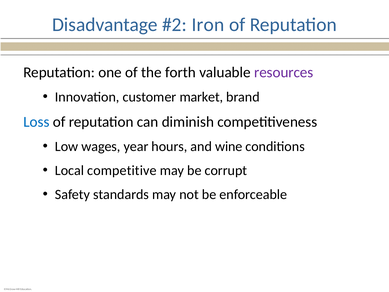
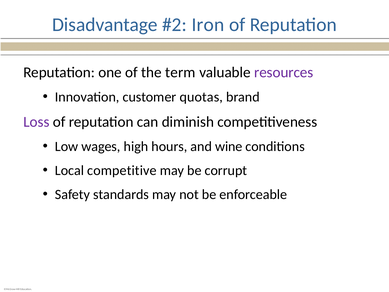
forth: forth -> term
market: market -> quotas
Loss colour: blue -> purple
year: year -> high
